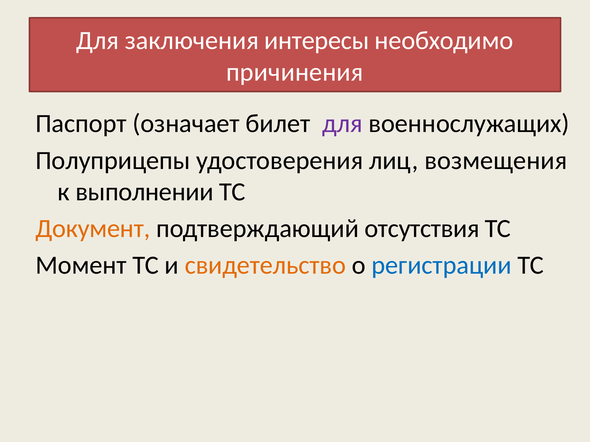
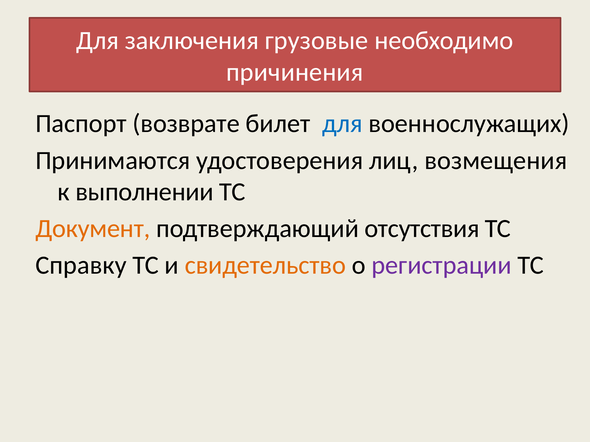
интересы: интересы -> грузовые
означает: означает -> возврате
для at (342, 124) colour: purple -> blue
Полуприцепы: Полуприцепы -> Принимаются
Момент: Момент -> Справку
регистрации colour: blue -> purple
